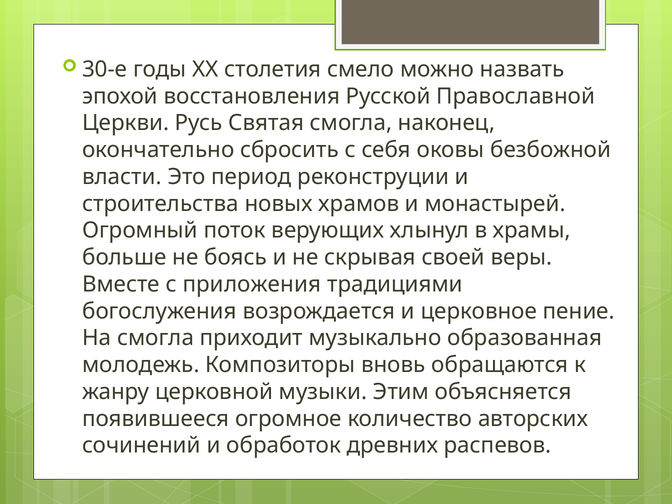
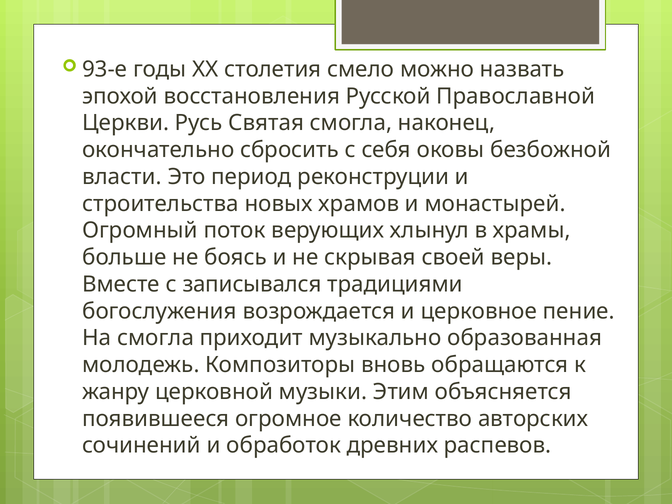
30-е: 30-е -> 93-е
приложения: приложения -> записывался
